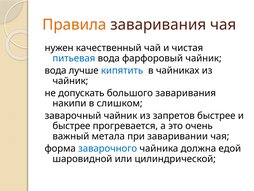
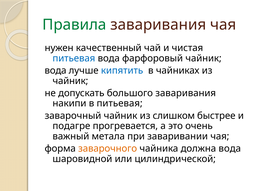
Правила colour: orange -> green
в слишком: слишком -> питьевая
запретов: запретов -> слишком
быстрее at (71, 126): быстрее -> подагре
заварочного colour: blue -> orange
должна едой: едой -> вода
